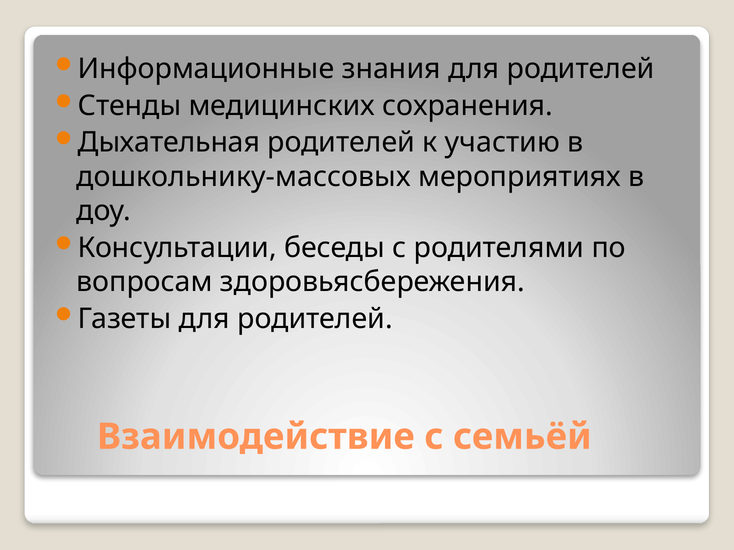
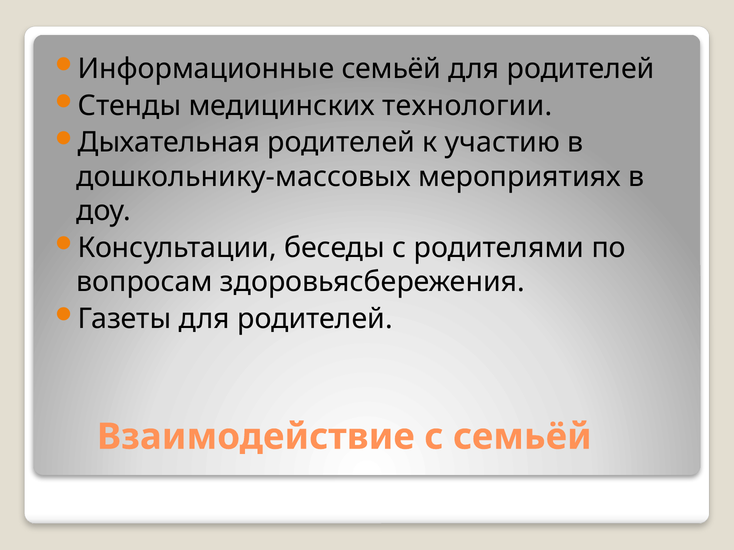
Информационные знания: знания -> семьёй
сохранения: сохранения -> технологии
